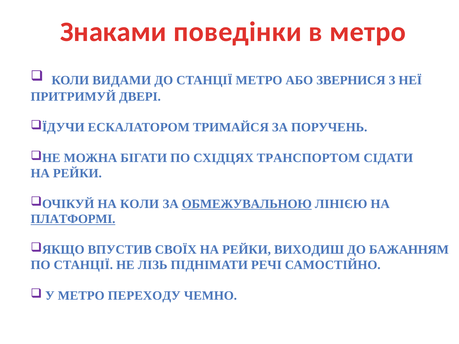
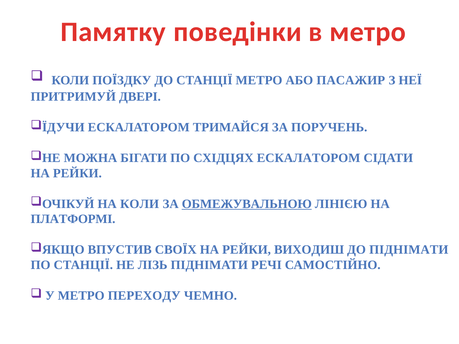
Знаками: Знаками -> Памятку
ВИДАМИ: ВИДАМИ -> ПОЇЗДКУ
ЗВЕРНИСЯ: ЗВЕРНИСЯ -> ПАСАЖИР
СХІДЦЯХ ТРАНСПОРТОМ: ТРАНСПОРТОМ -> ЕСКАЛАТОРОМ
ПЛАТФОРМІ underline: present -> none
ДО БАЖАННЯМ: БАЖАННЯМ -> ПІДНІМАТИ
